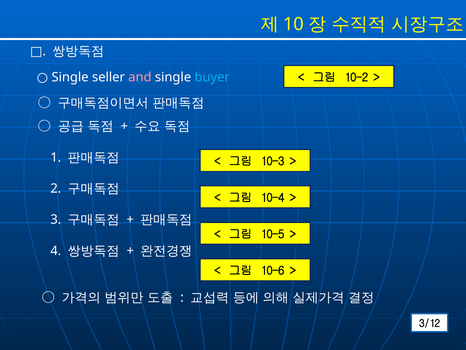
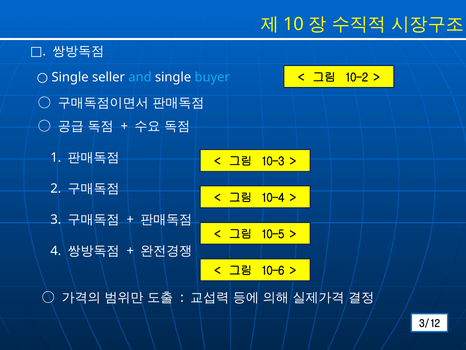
and colour: pink -> light blue
